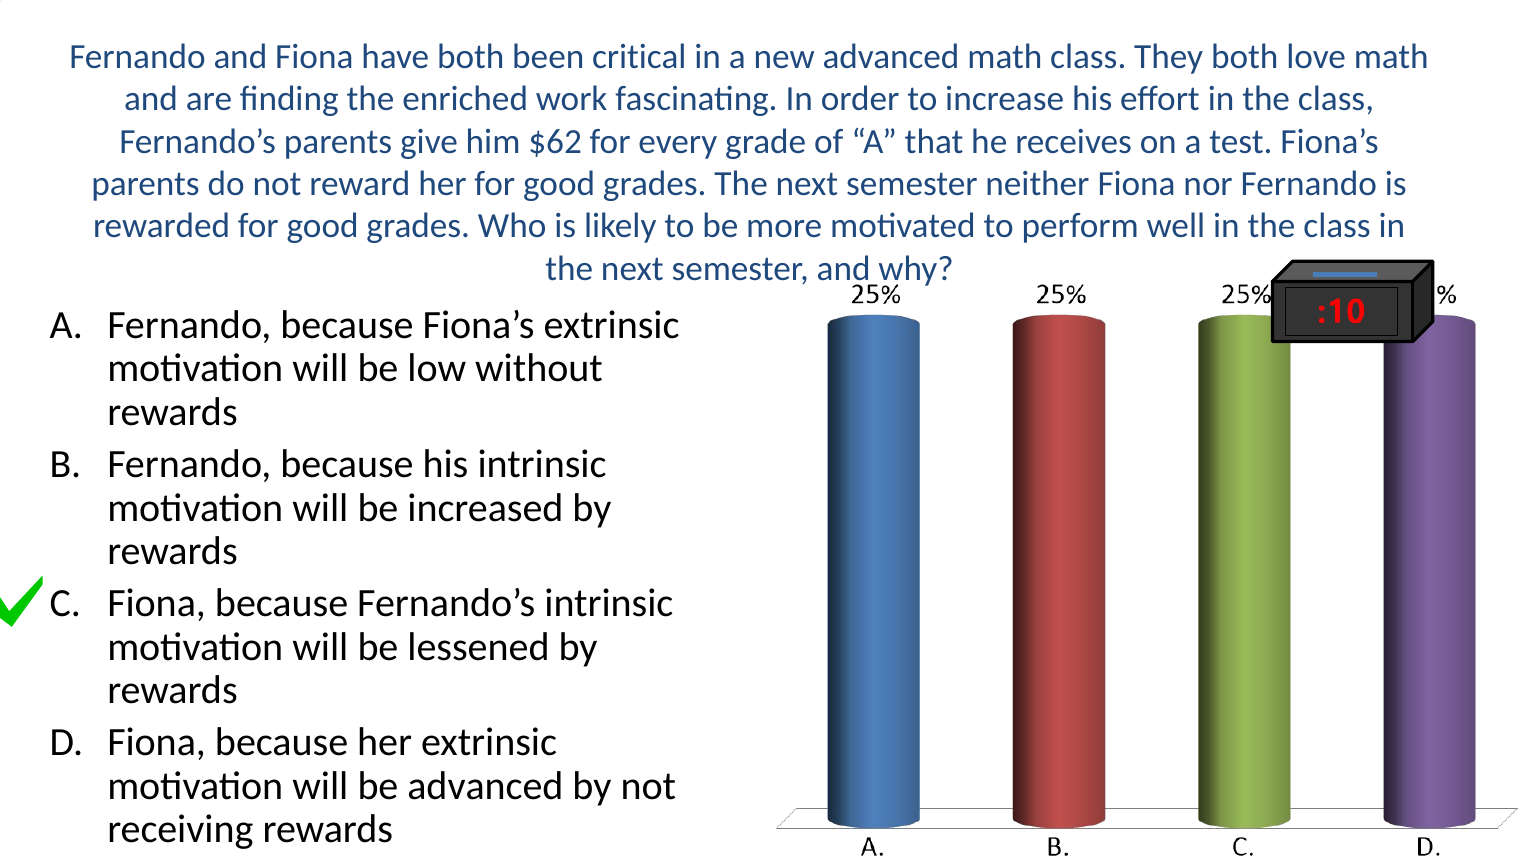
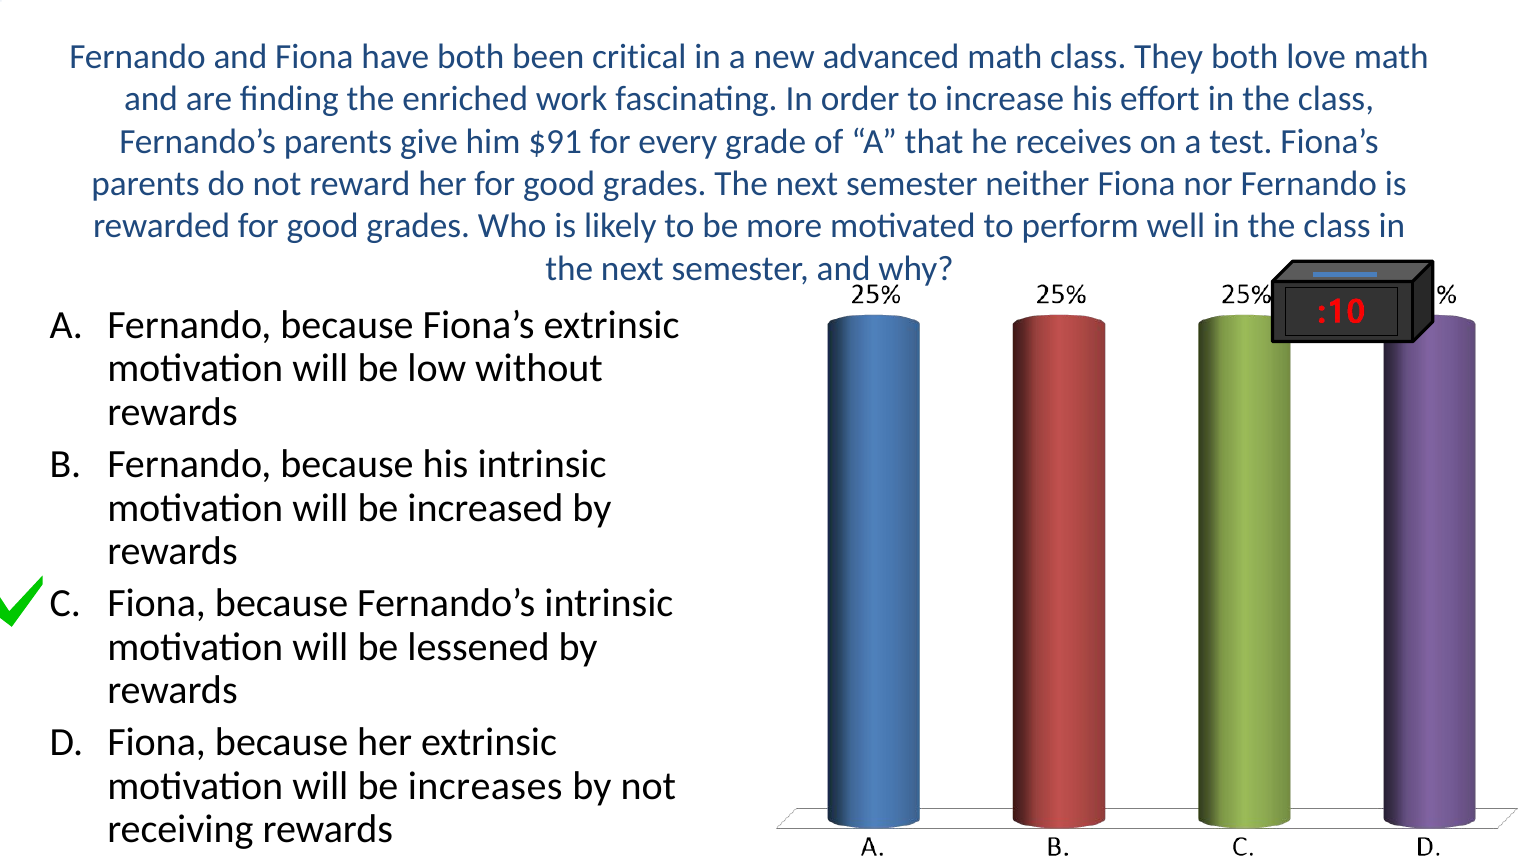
$62: $62 -> $91
be advanced: advanced -> increases
